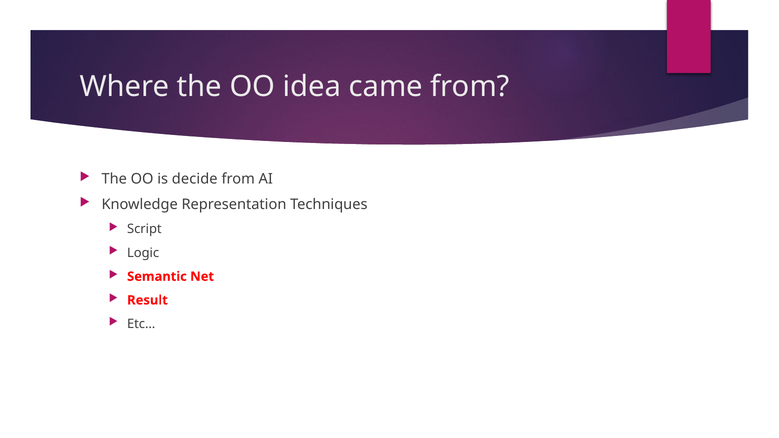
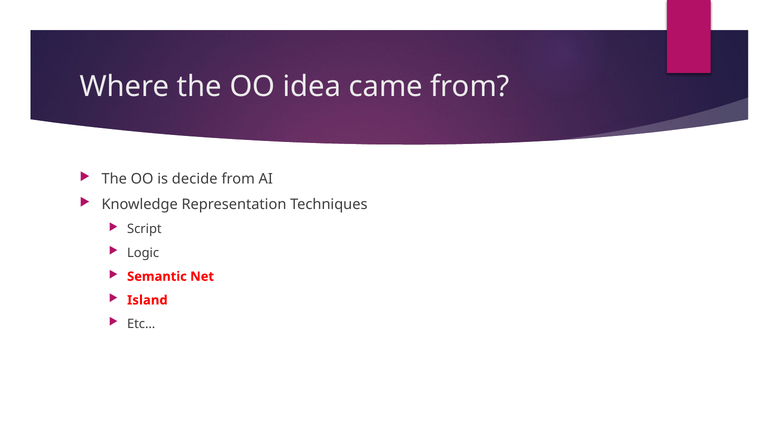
Result: Result -> Island
